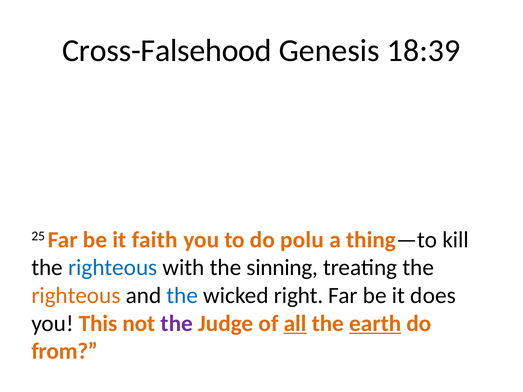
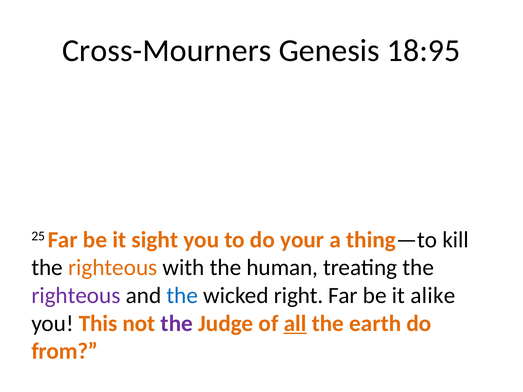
Cross-Falsehood: Cross-Falsehood -> Cross-Mourners
18:39: 18:39 -> 18:95
faith: faith -> sight
polu: polu -> your
righteous at (113, 268) colour: blue -> orange
sinning: sinning -> human
righteous at (76, 296) colour: orange -> purple
does: does -> alike
earth underline: present -> none
